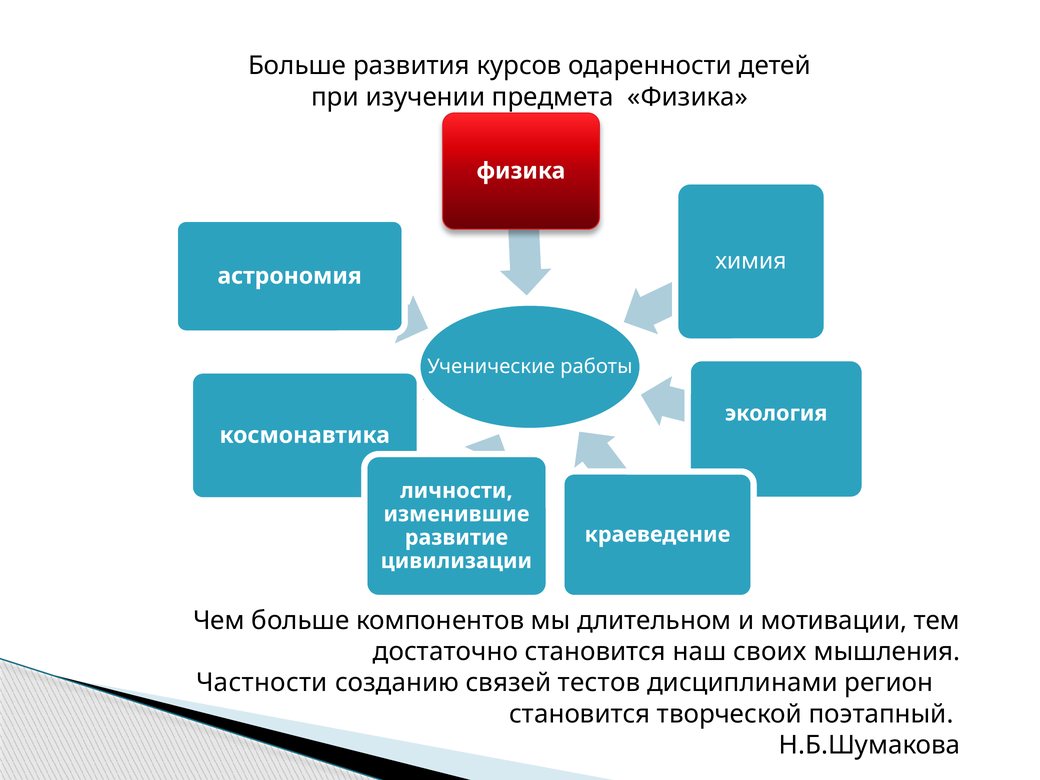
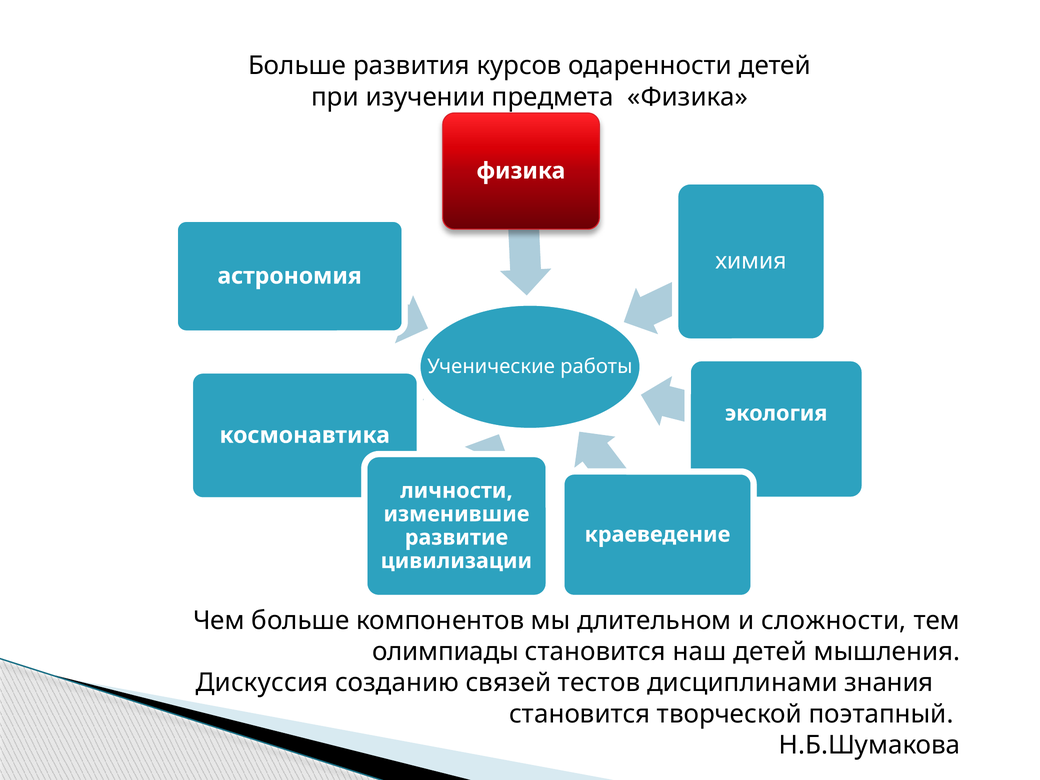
мотивации: мотивации -> сложности
достаточно: достаточно -> олимпиады
наш своих: своих -> детей
Частности: Частности -> Дискуссия
регион: регион -> знания
